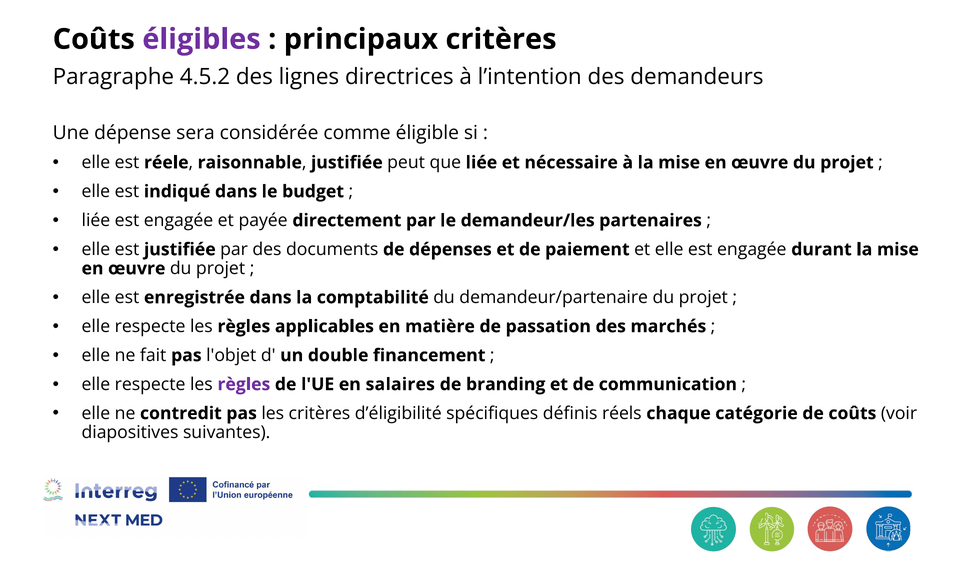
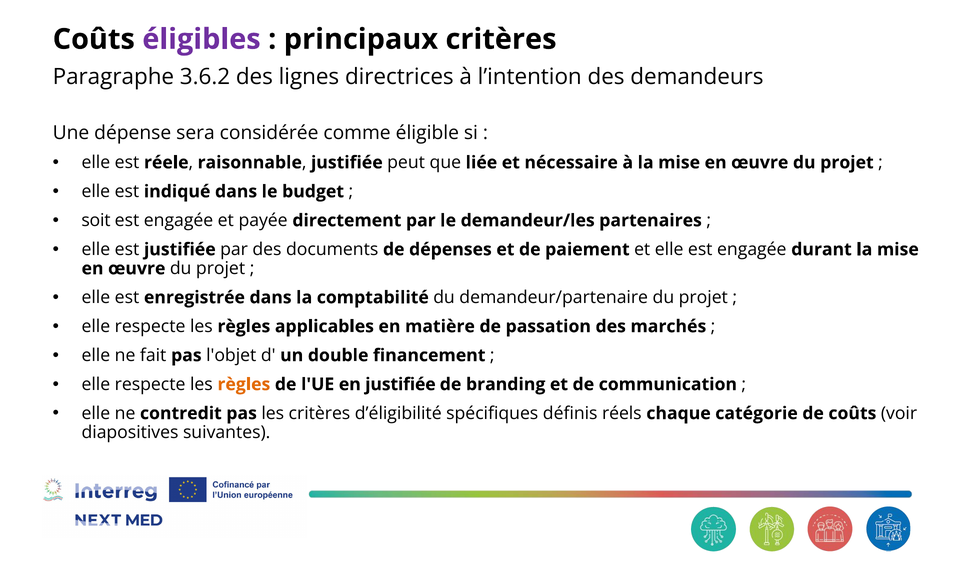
4.5.2: 4.5.2 -> 3.6.2
liée at (96, 221): liée -> soit
règles at (244, 385) colour: purple -> orange
en salaires: salaires -> justifiée
